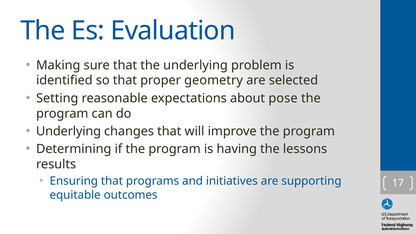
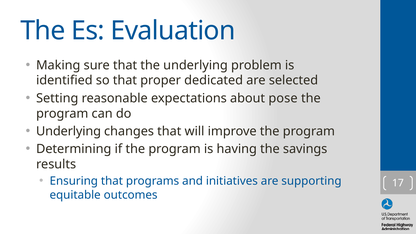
geometry: geometry -> dedicated
lessons: lessons -> savings
